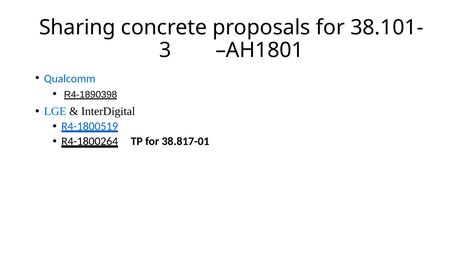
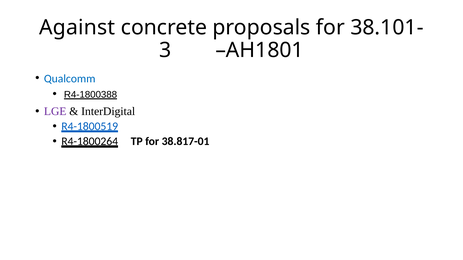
Sharing: Sharing -> Against
R4-1890398: R4-1890398 -> R4-1800388
LGE colour: blue -> purple
